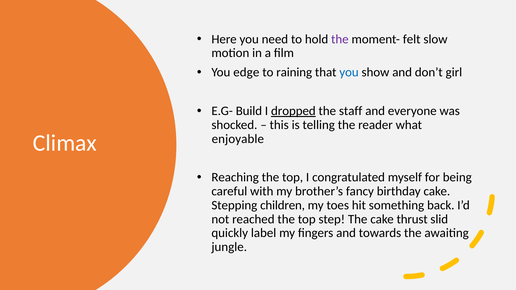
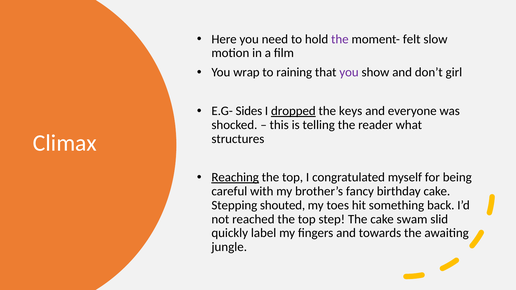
edge: edge -> wrap
you at (349, 72) colour: blue -> purple
Build: Build -> Sides
staff: staff -> keys
enjoyable: enjoyable -> structures
Reaching underline: none -> present
children: children -> shouted
thrust: thrust -> swam
